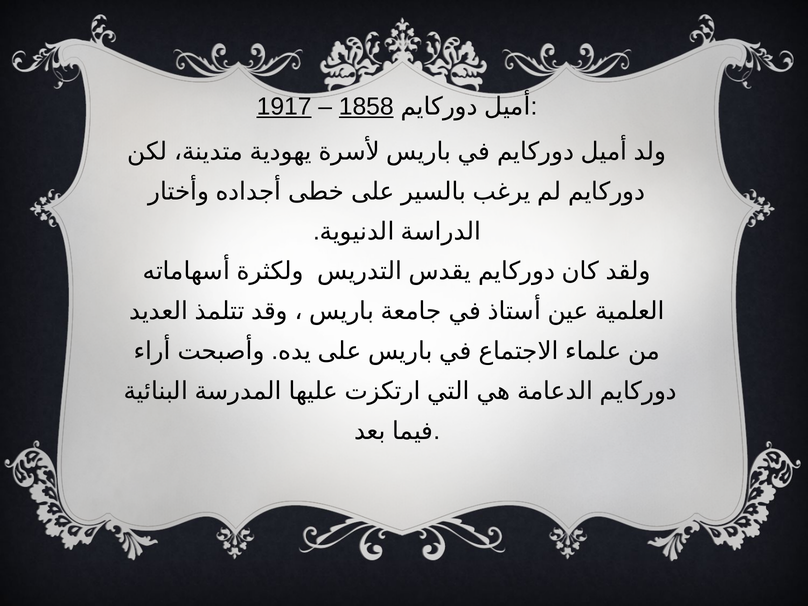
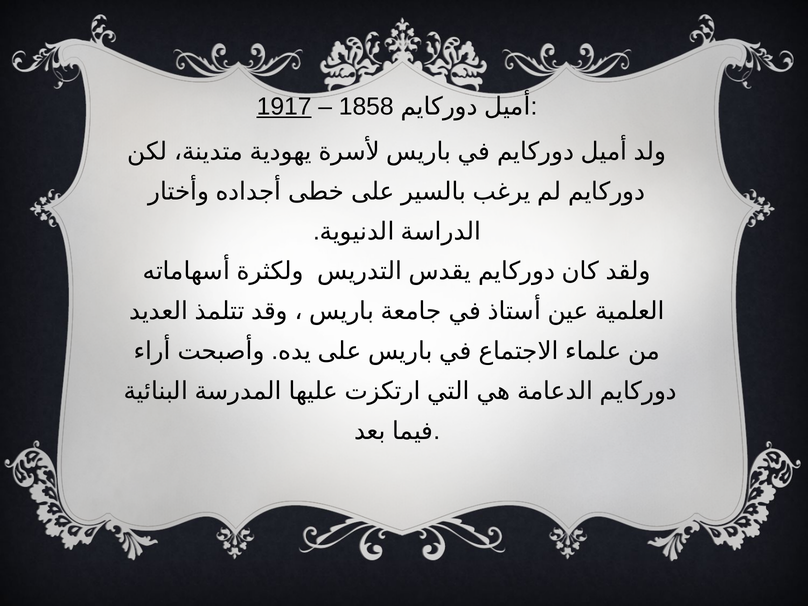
1858 underline: present -> none
